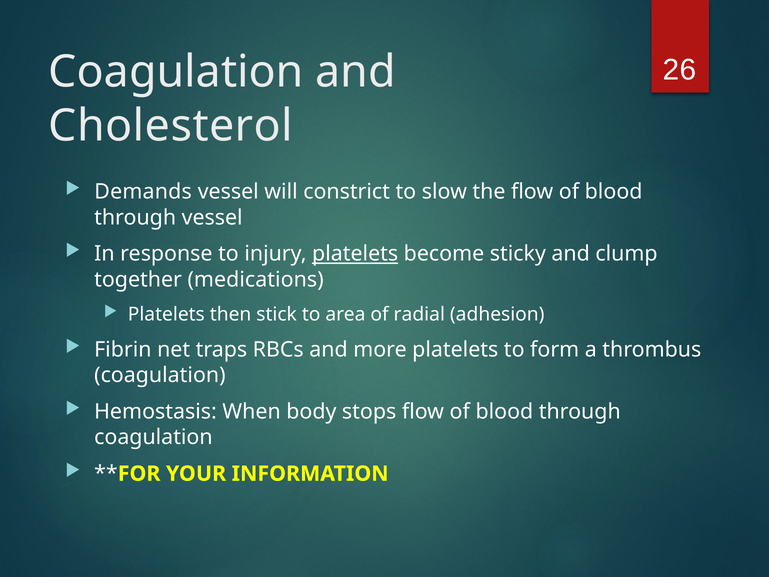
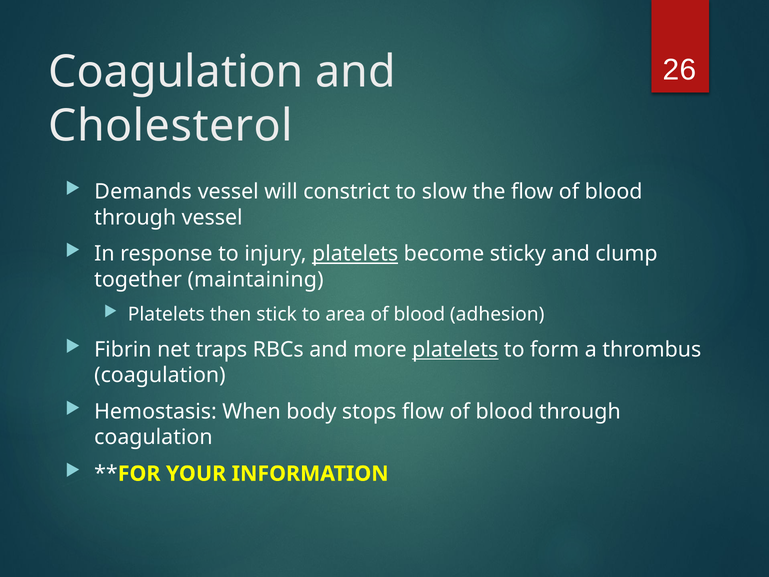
medications: medications -> maintaining
area of radial: radial -> blood
platelets at (455, 350) underline: none -> present
